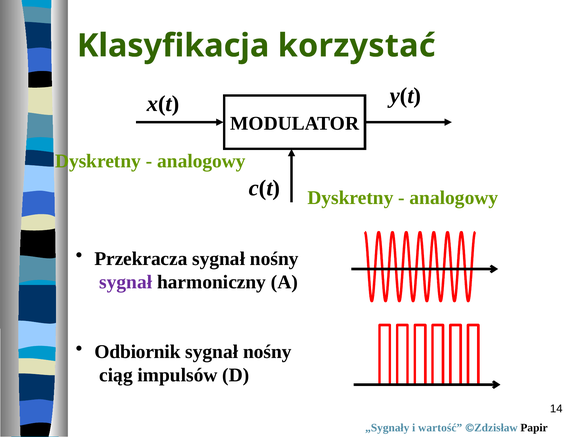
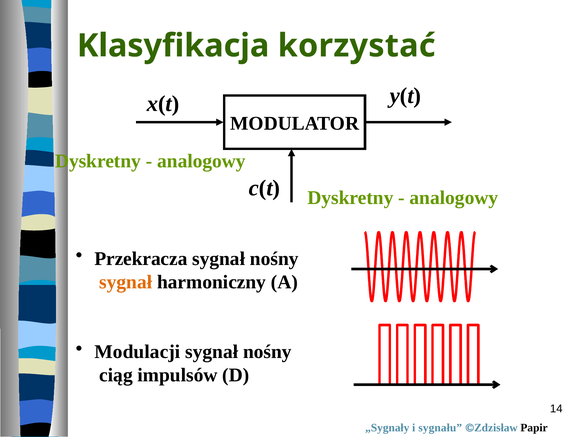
sygnał at (126, 282) colour: purple -> orange
Odbiornik: Odbiornik -> Modulacji
wartość: wartość -> sygnału
